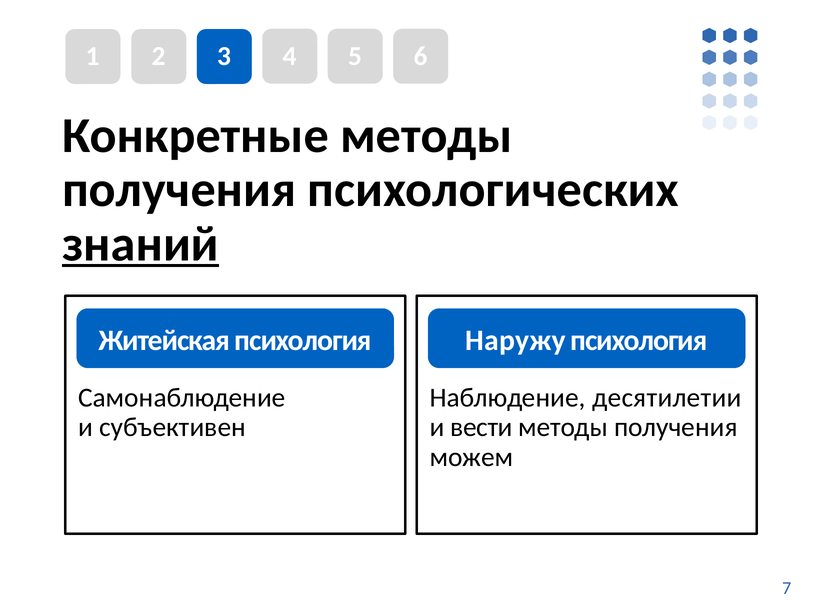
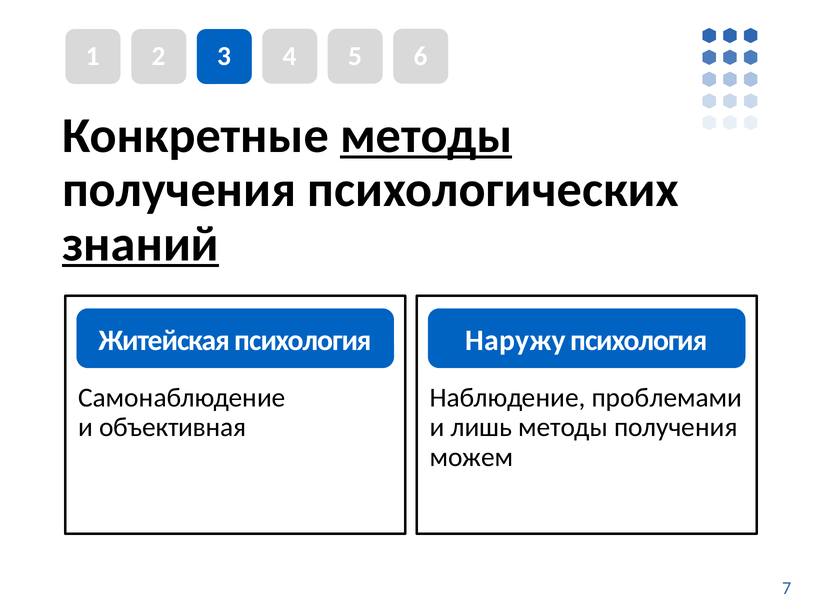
методы at (426, 136) underline: none -> present
десятилетии: десятилетии -> проблемами
субъективен: субъективен -> объективная
вести: вести -> лишь
